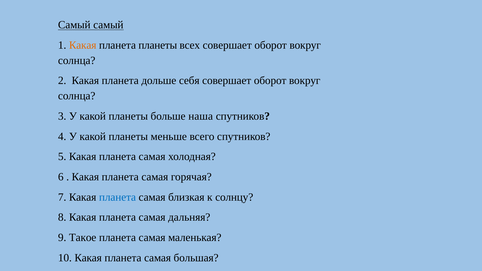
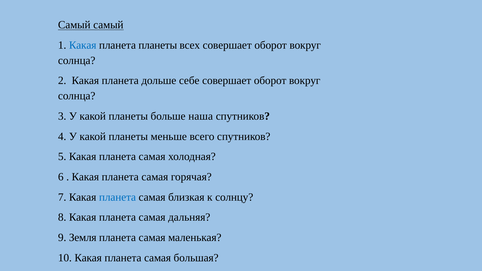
Какая at (83, 45) colour: orange -> blue
себя: себя -> себе
Такое: Такое -> Земля
